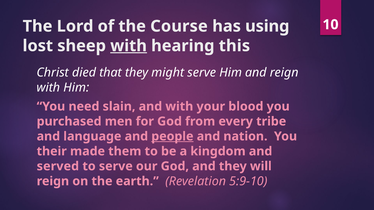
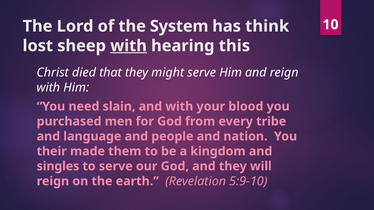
Course: Course -> System
using: using -> think
people underline: present -> none
served: served -> singles
